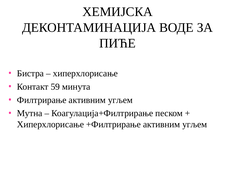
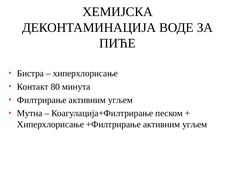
59: 59 -> 80
